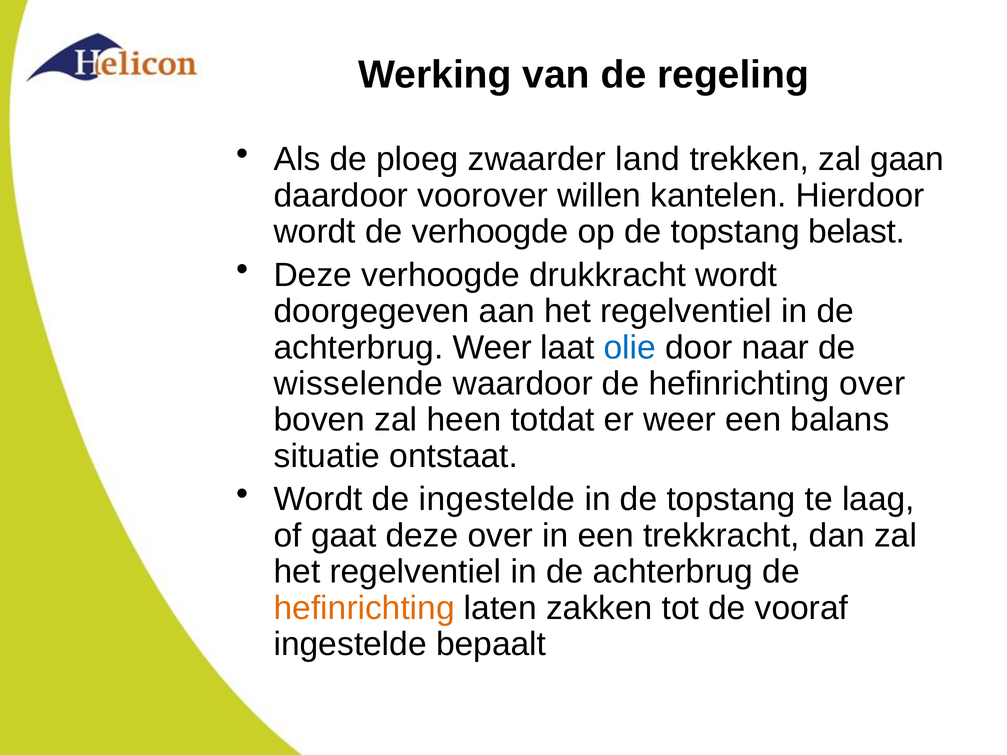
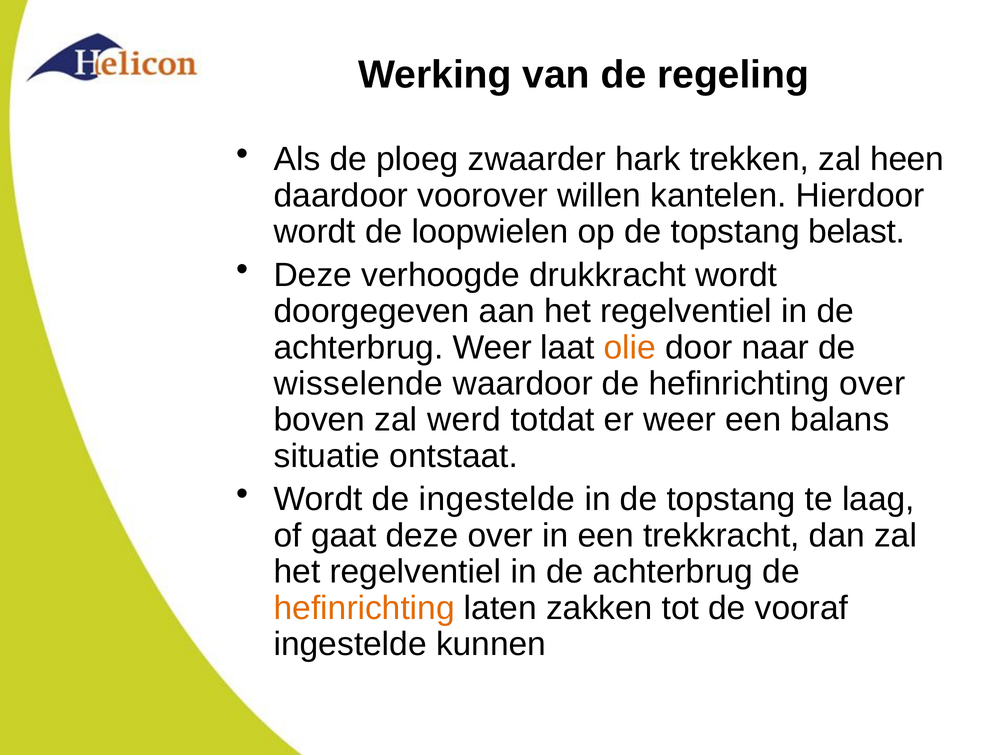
land: land -> hark
gaan: gaan -> heen
de verhoogde: verhoogde -> loopwielen
olie colour: blue -> orange
heen: heen -> werd
bepaalt: bepaalt -> kunnen
